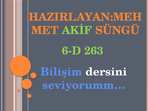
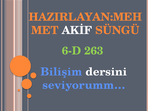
AKİF colour: light green -> white
